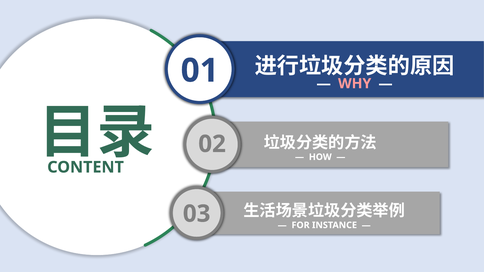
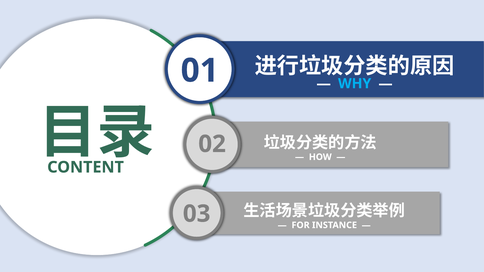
WHY colour: pink -> light blue
